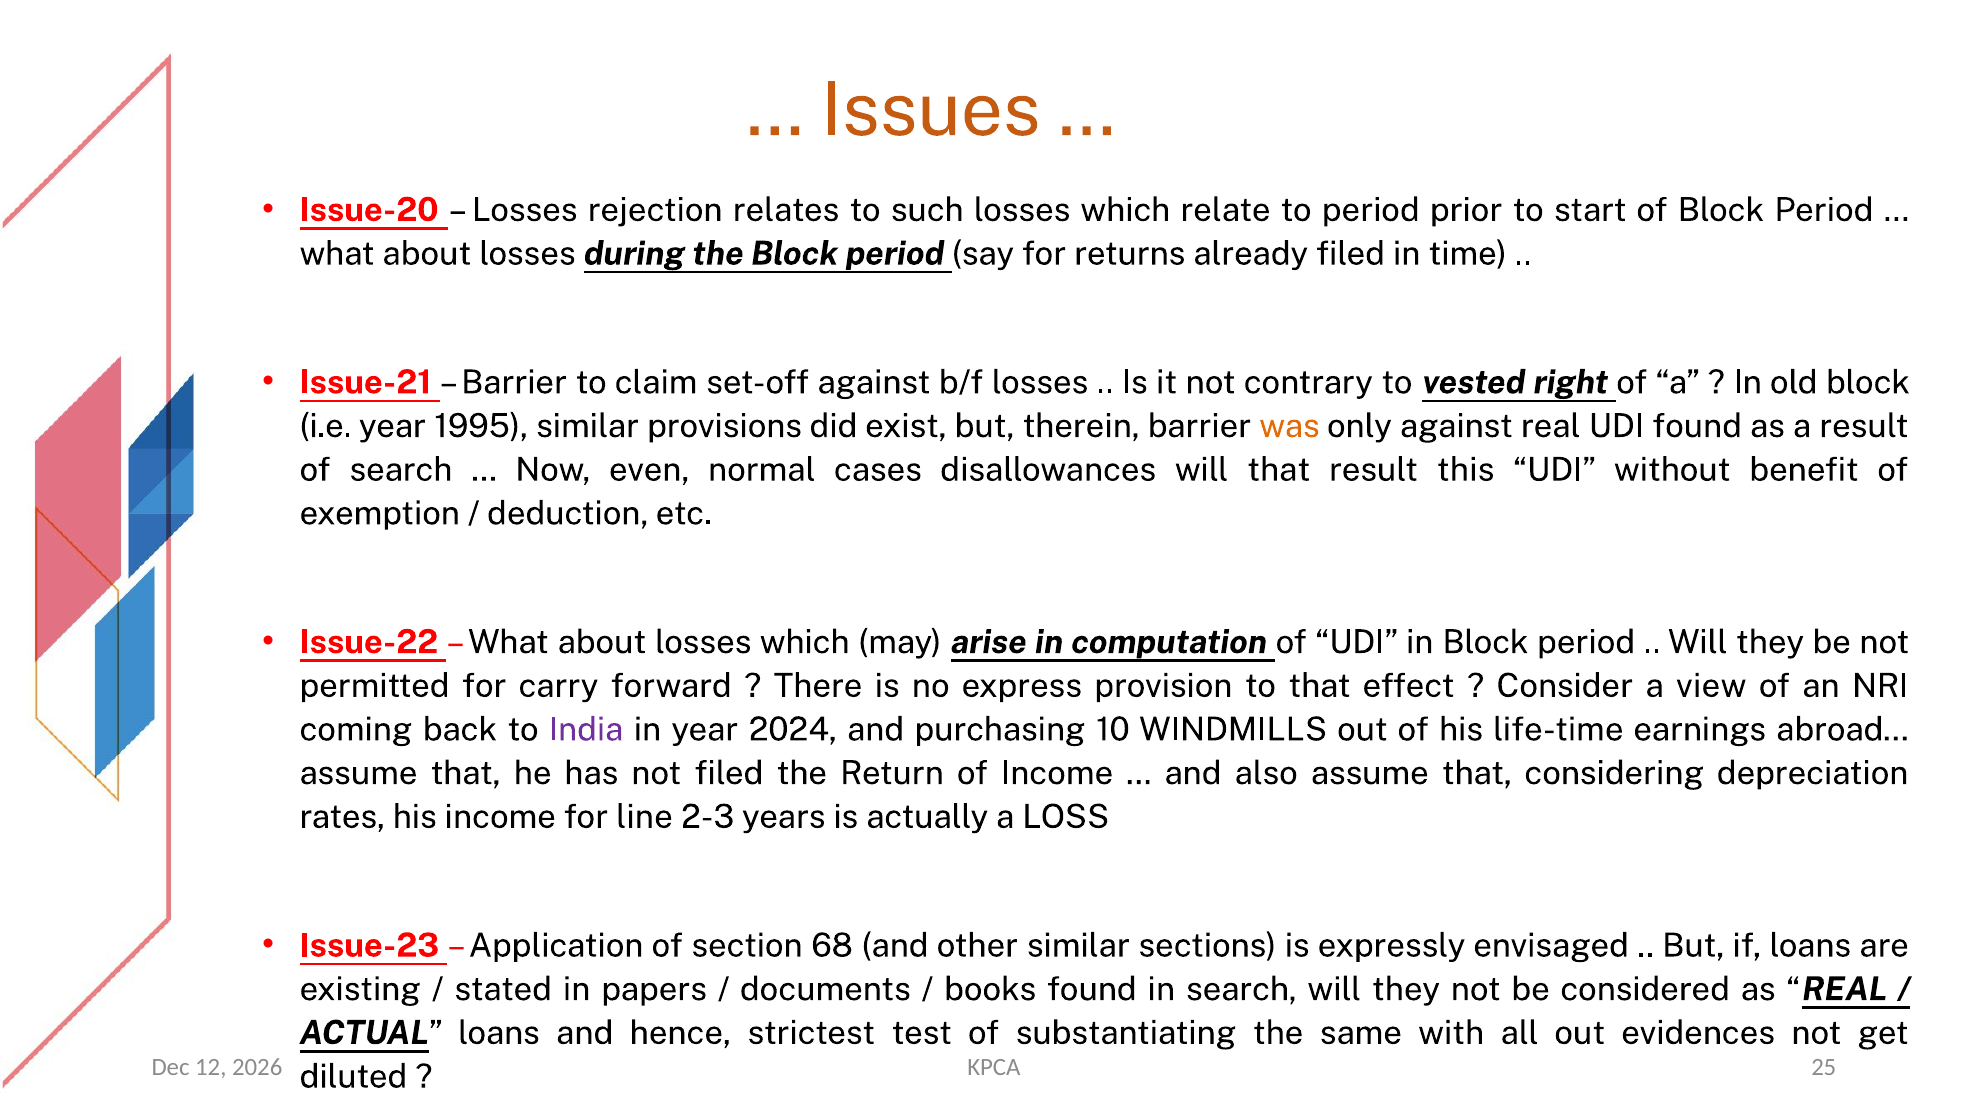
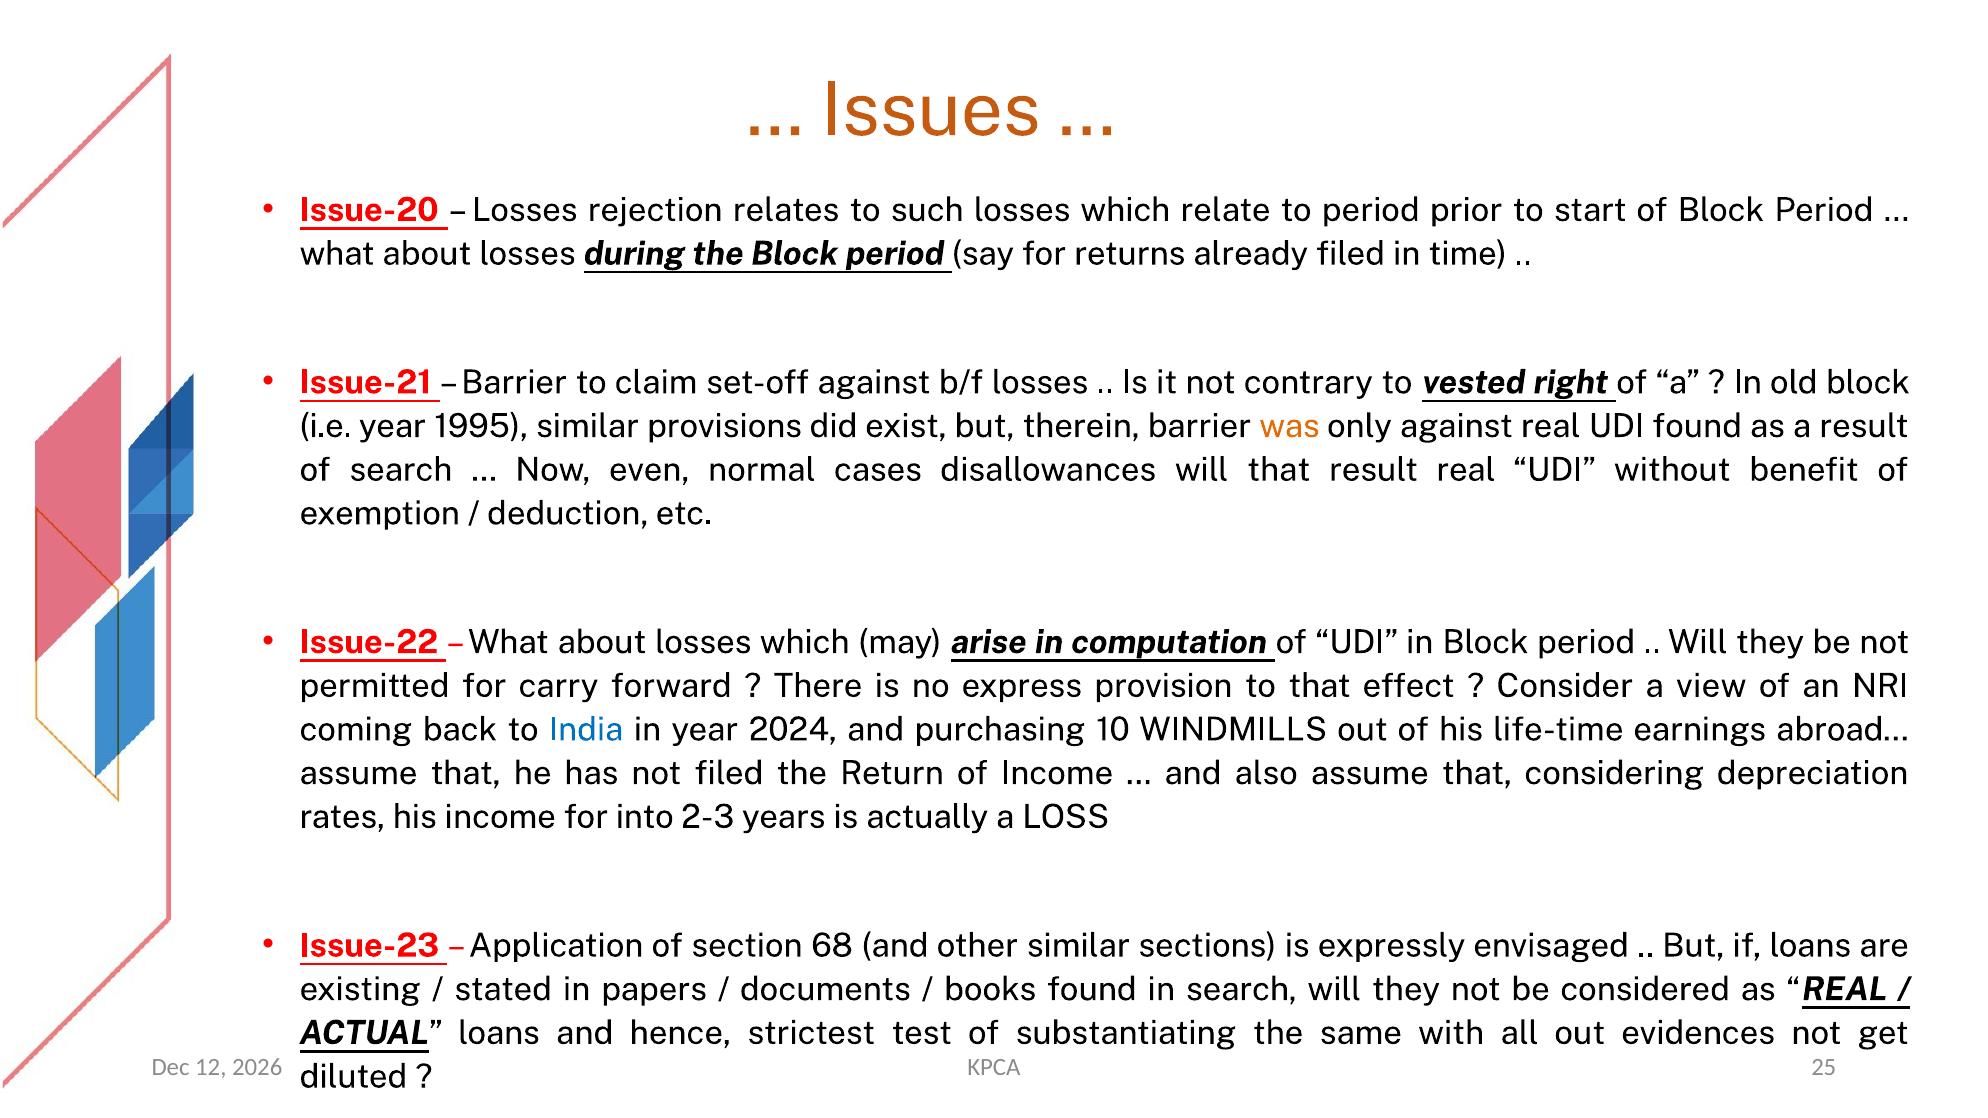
result this: this -> real
India colour: purple -> blue
line: line -> into
